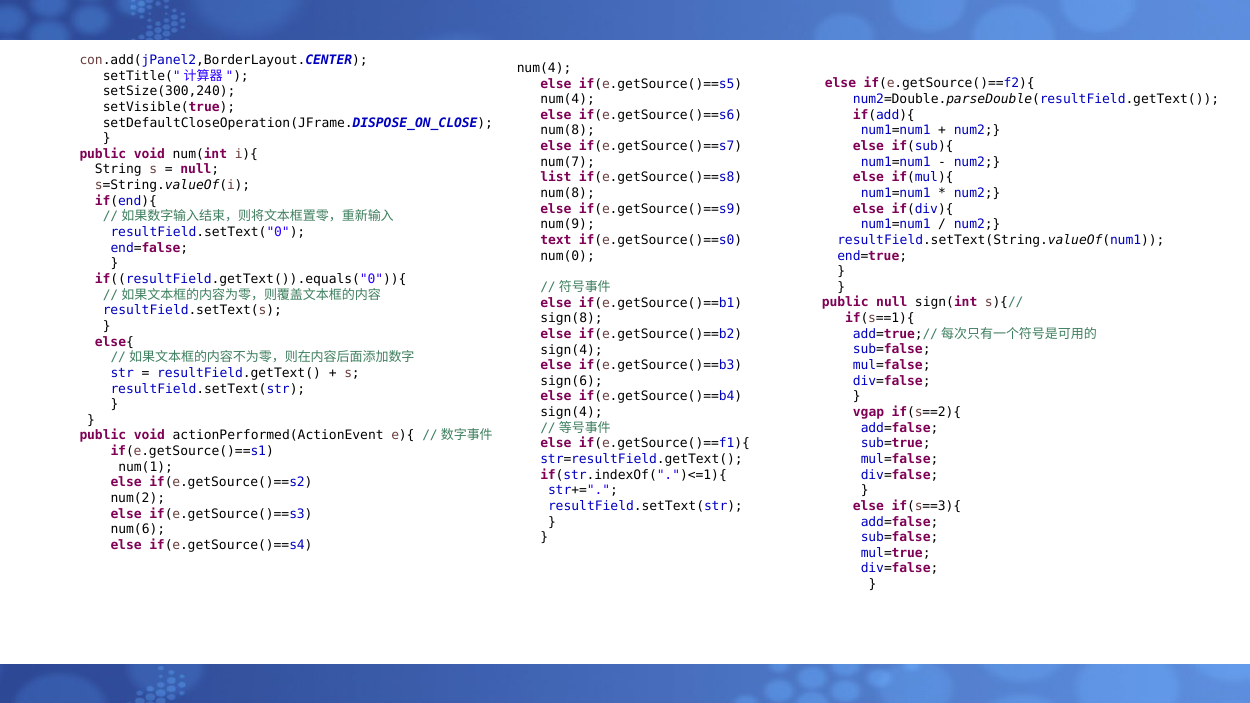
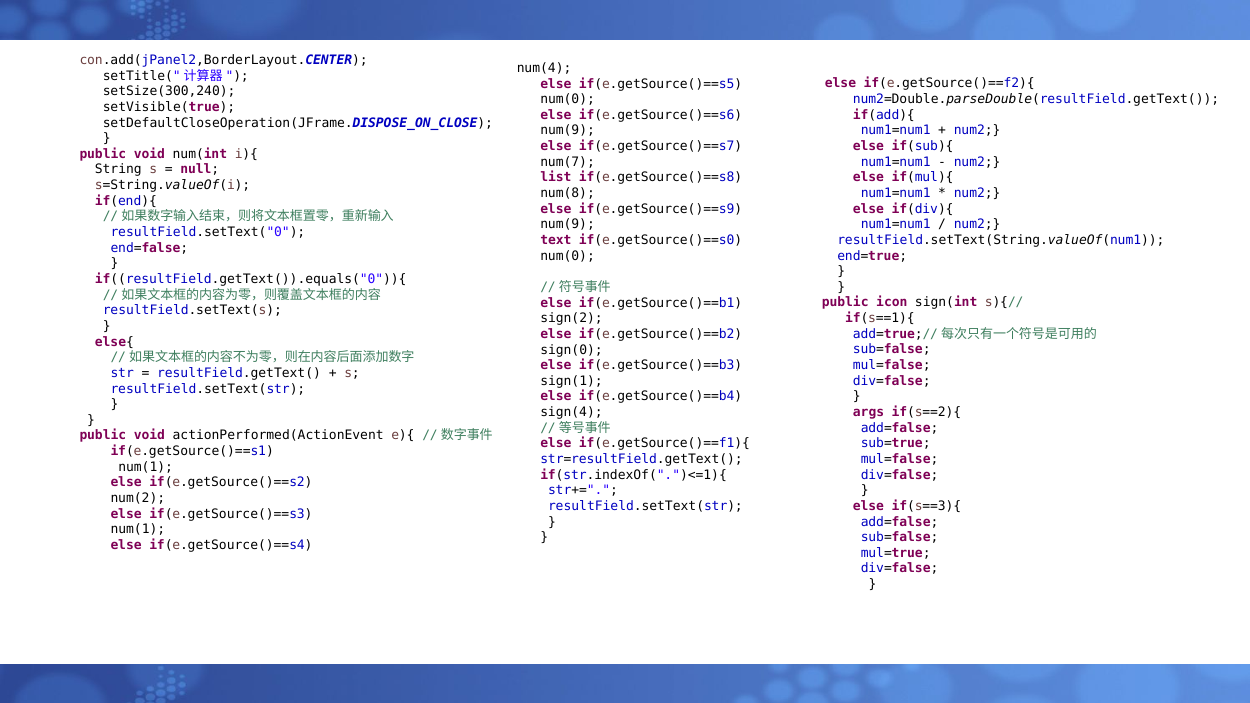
num(4 at (568, 99): num(4 -> num(0
num(8 at (568, 131): num(8 -> num(9
public null: null -> icon
sign(8: sign(8 -> sign(2
sign(4 at (571, 350): sign(4 -> sign(0
sign(6: sign(6 -> sign(1
vgap: vgap -> args
num(6 at (138, 530): num(6 -> num(1
